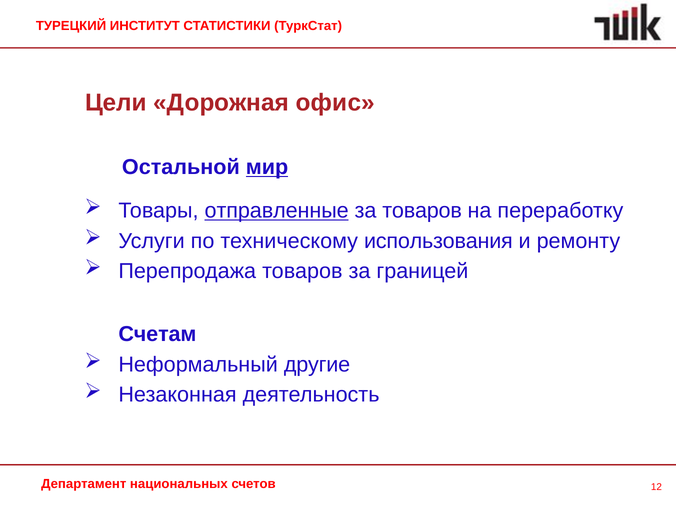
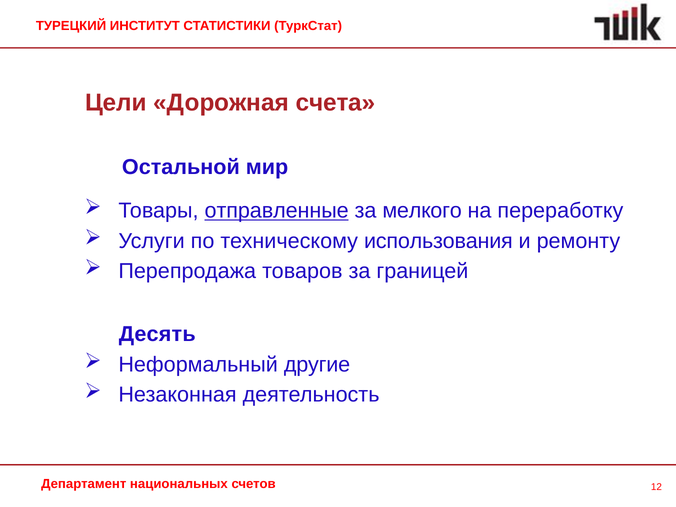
офис: офис -> счета
мир underline: present -> none
за товаров: товаров -> мелкого
Счетам: Счетам -> Десять
